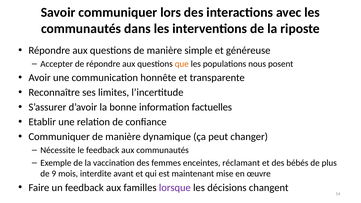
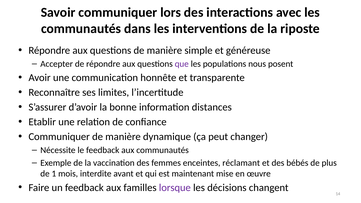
que colour: orange -> purple
factuelles: factuelles -> distances
9: 9 -> 1
